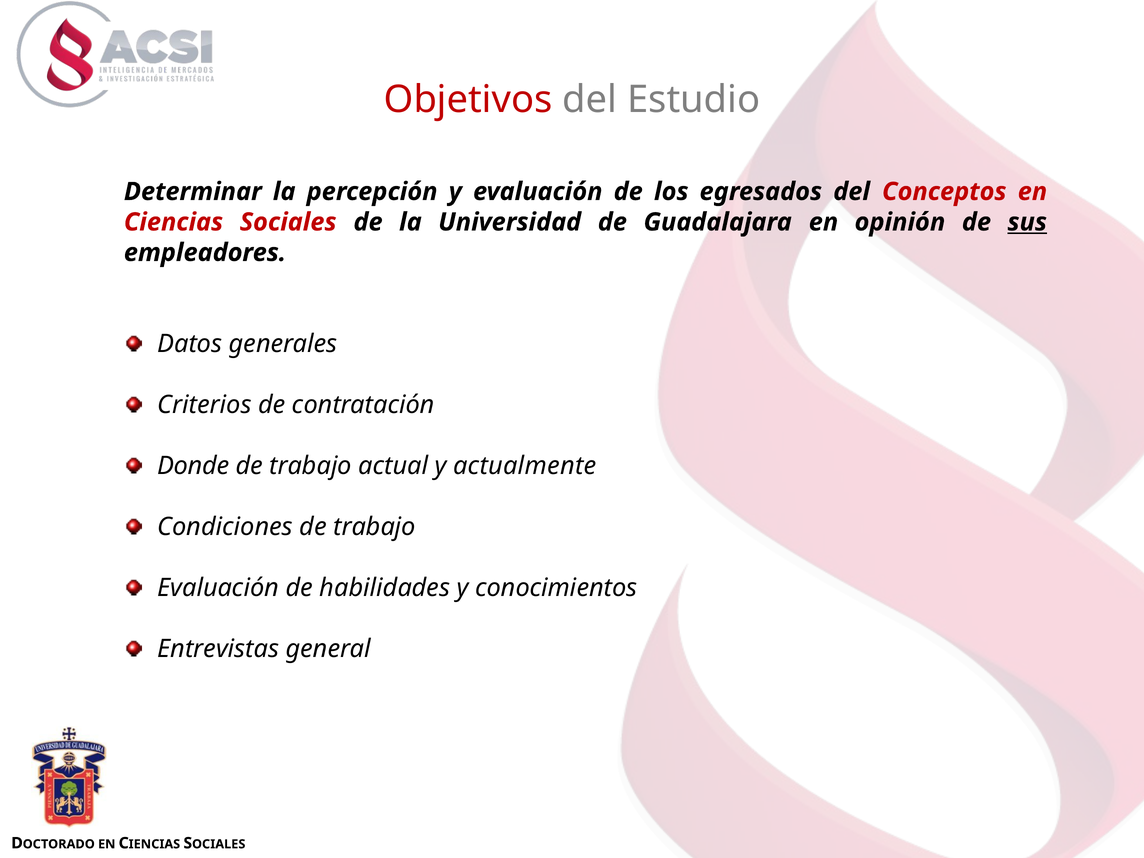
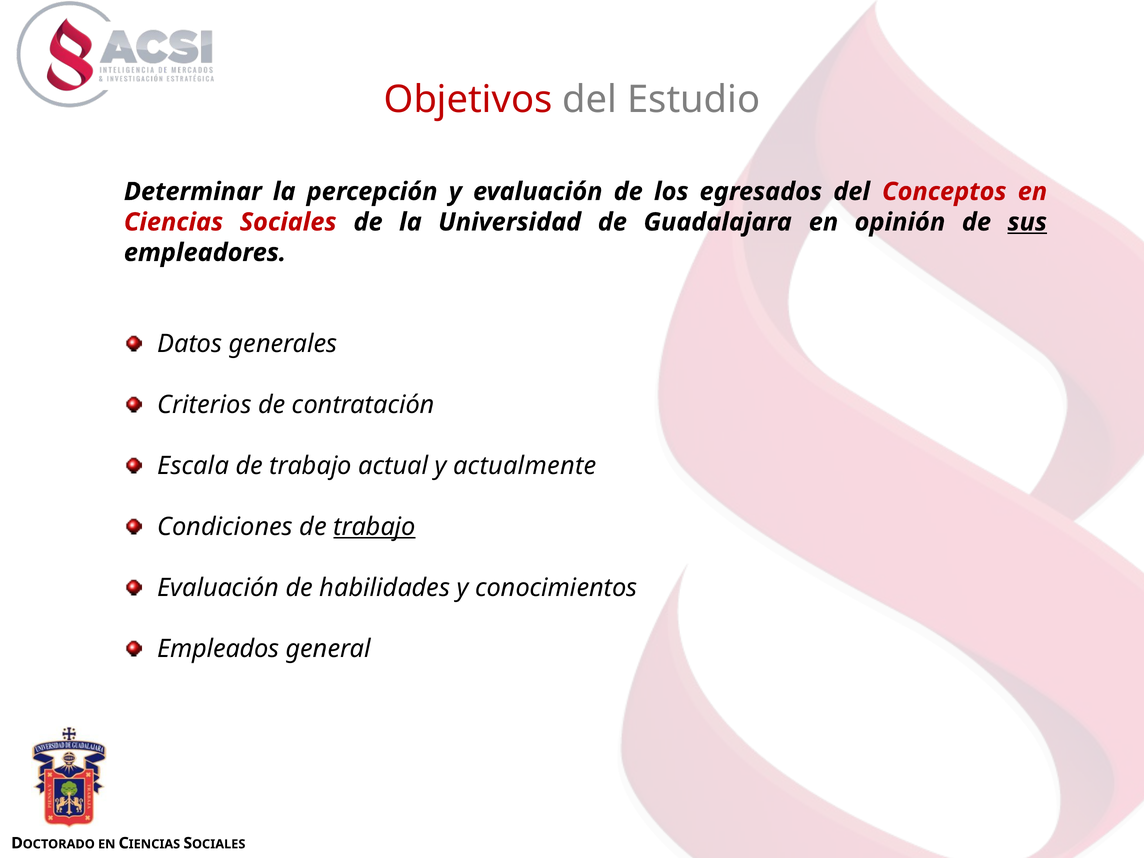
Donde: Donde -> Escala
trabajo at (374, 527) underline: none -> present
Entrevistas: Entrevistas -> Empleados
